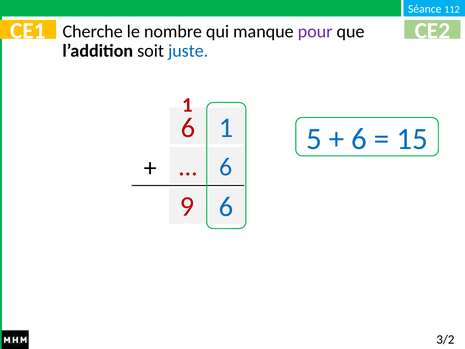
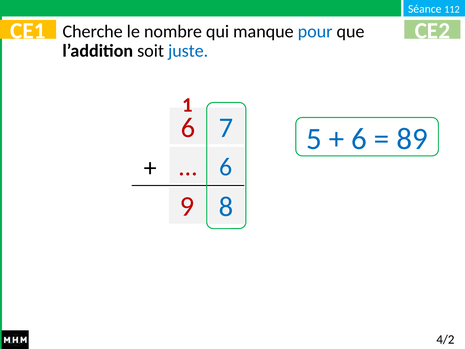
pour colour: purple -> blue
1 at (226, 128): 1 -> 7
15: 15 -> 89
9 6: 6 -> 8
3/2: 3/2 -> 4/2
